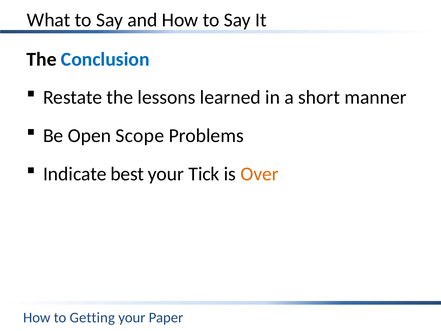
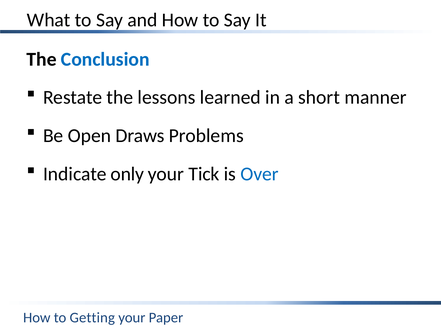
Scope: Scope -> Draws
best: best -> only
Over colour: orange -> blue
